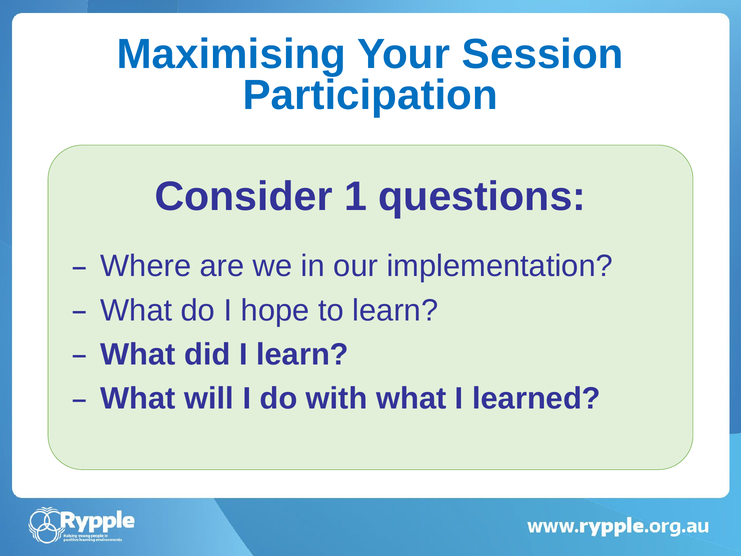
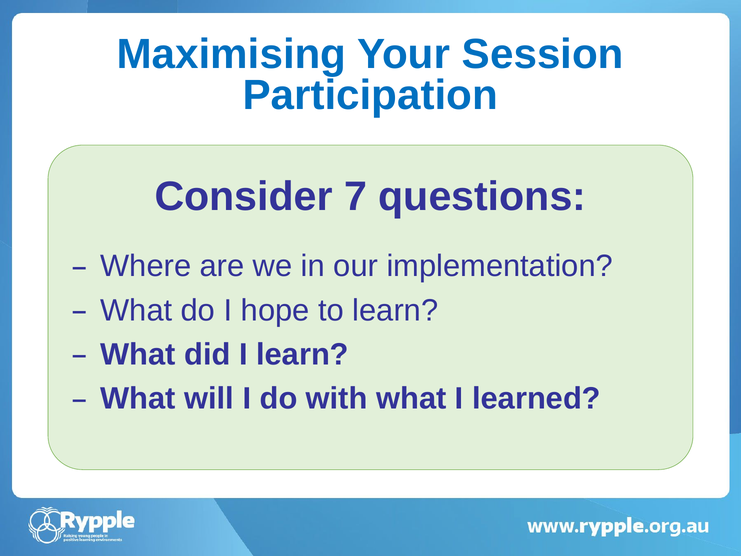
1: 1 -> 7
